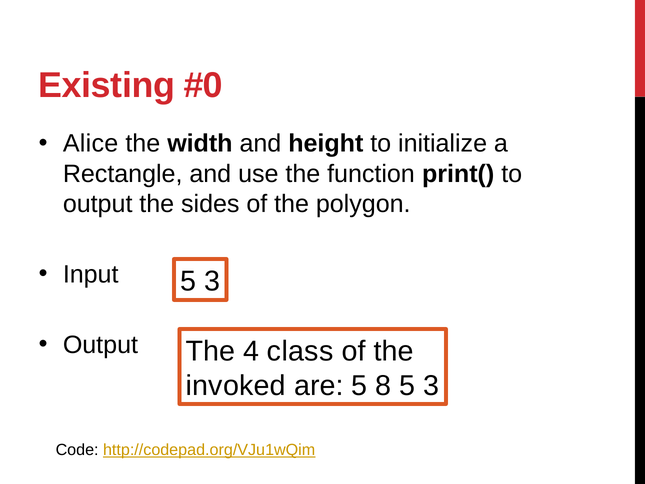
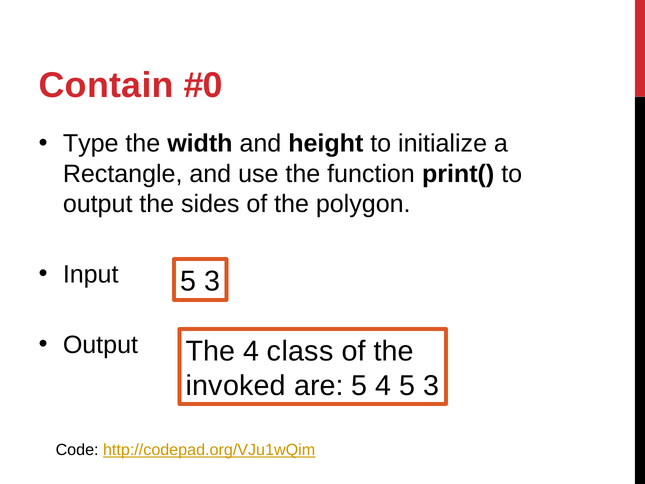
Existing: Existing -> Contain
Alice: Alice -> Type
5 8: 8 -> 4
